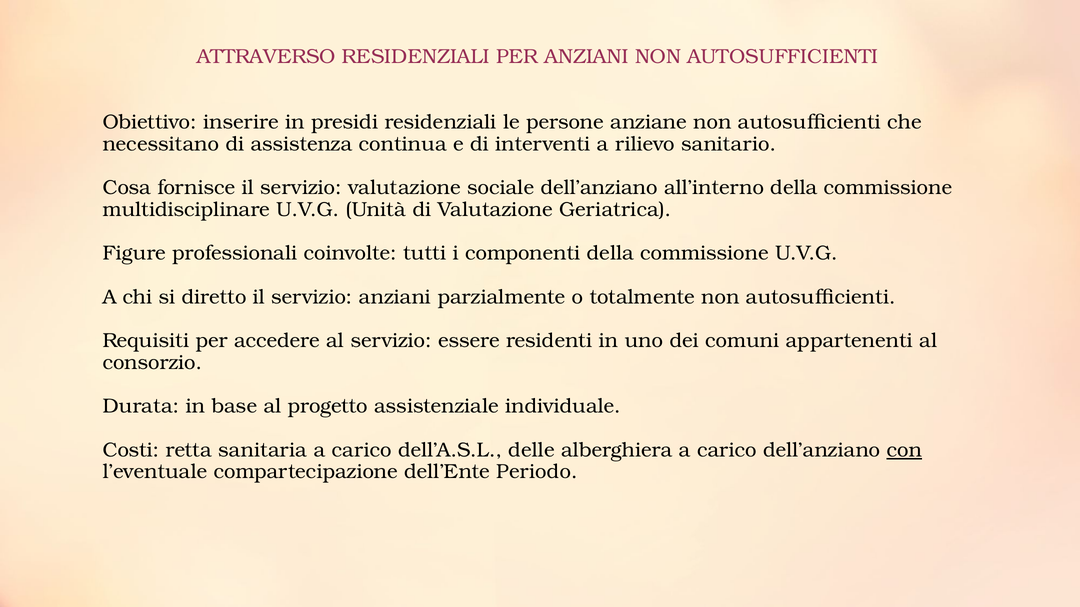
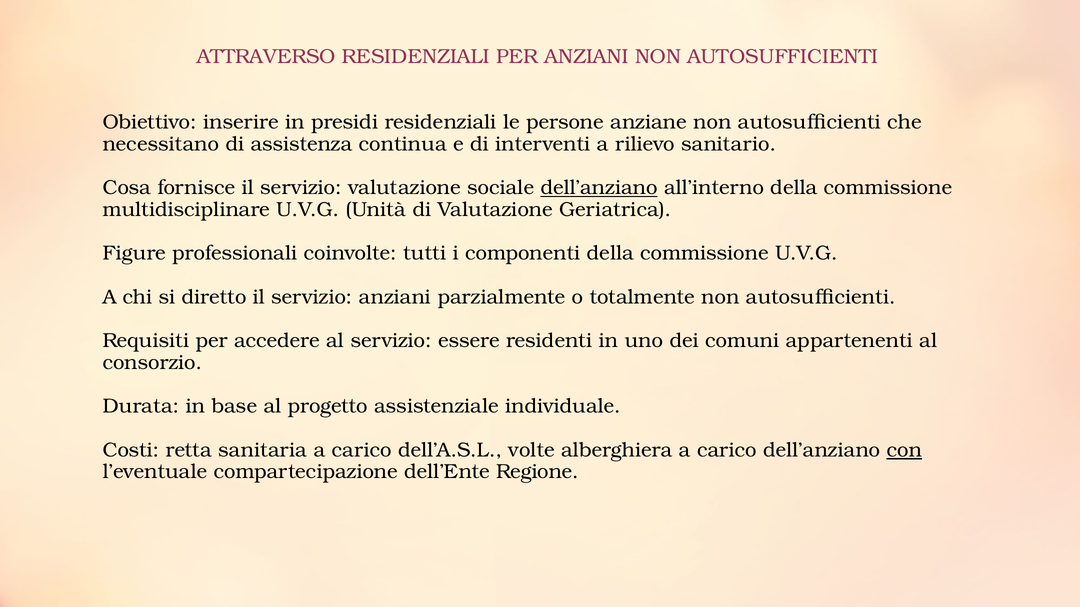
dell’anziano at (599, 188) underline: none -> present
delle: delle -> volte
Periodo: Periodo -> Regione
